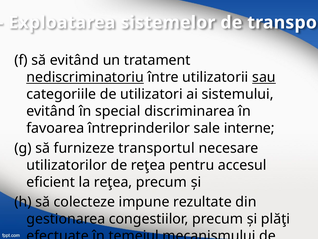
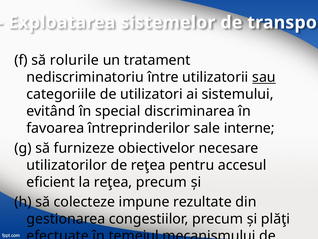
să evitând: evitând -> rolurile
nediscriminatoriu underline: present -> none
transportul: transportul -> obiectivelor
